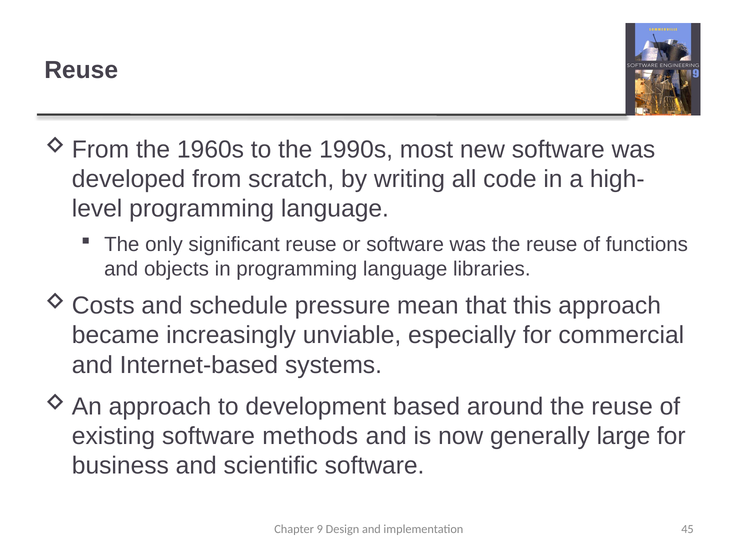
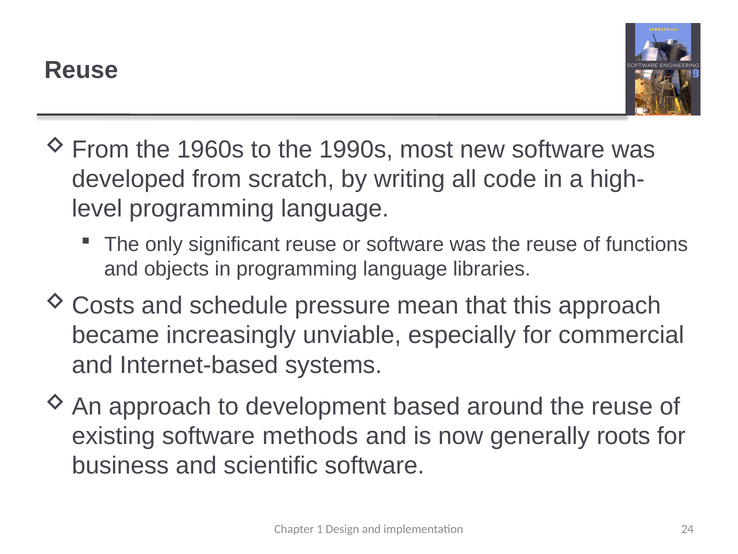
large: large -> roots
9: 9 -> 1
45: 45 -> 24
